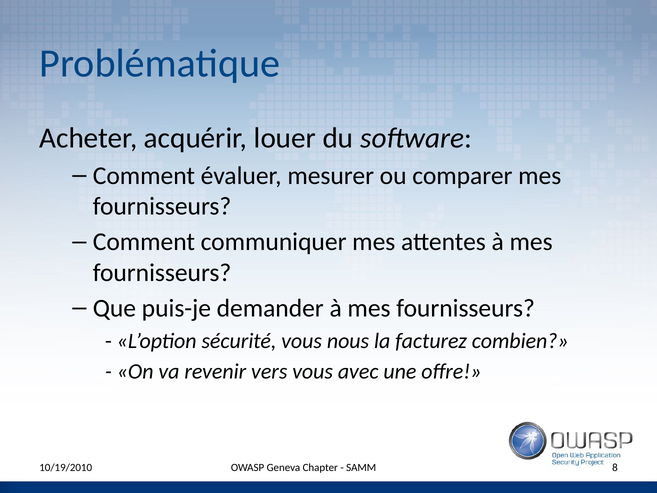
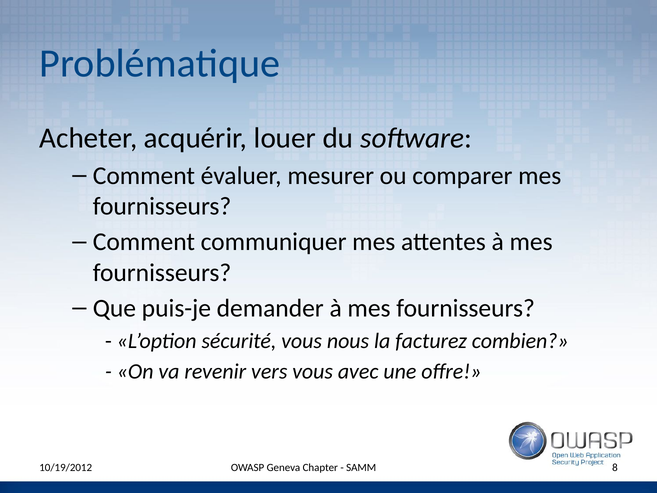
10/19/2010: 10/19/2010 -> 10/19/2012
